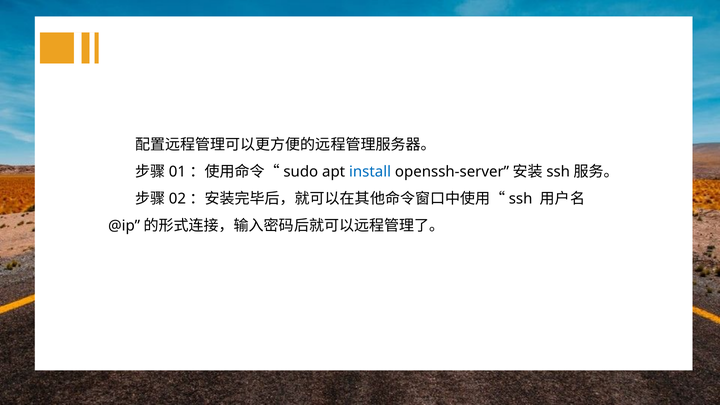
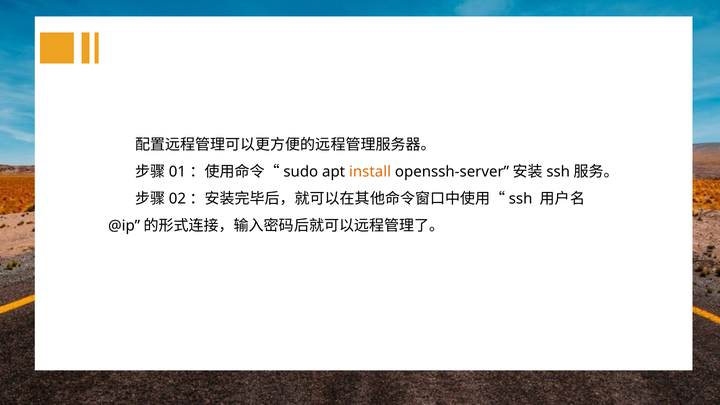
install colour: blue -> orange
